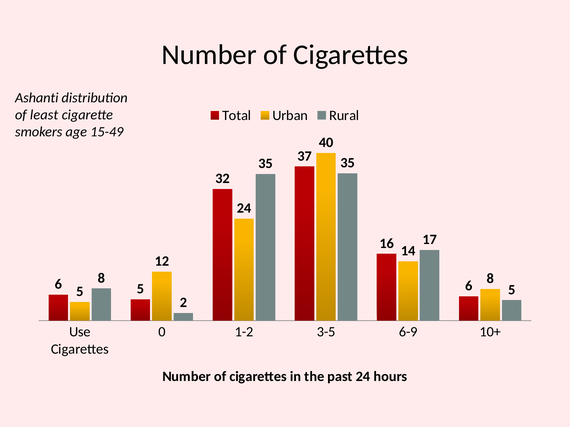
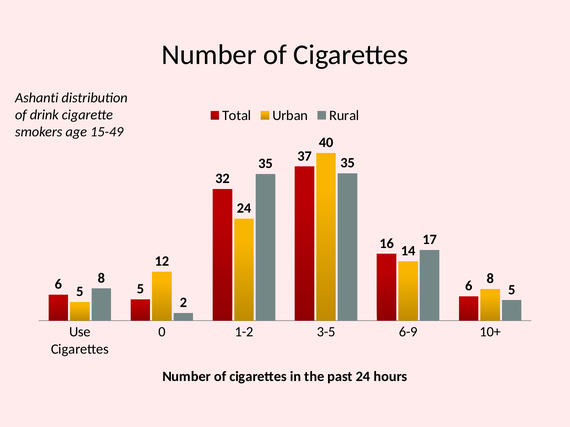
least: least -> drink
